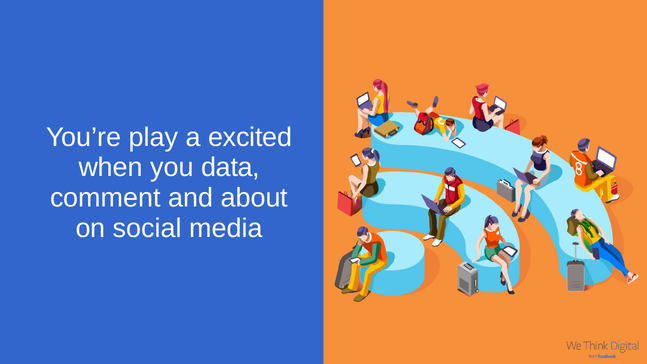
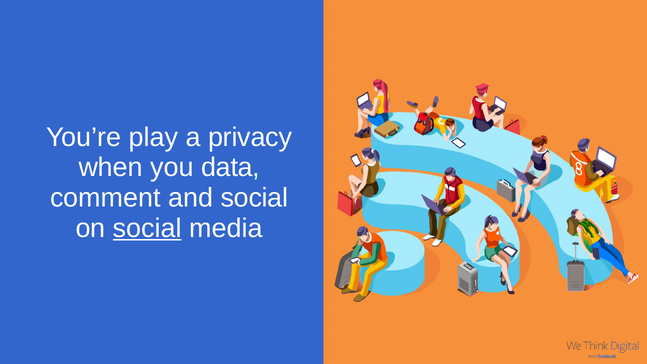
excited: excited -> privacy
and about: about -> social
social at (147, 228) underline: none -> present
